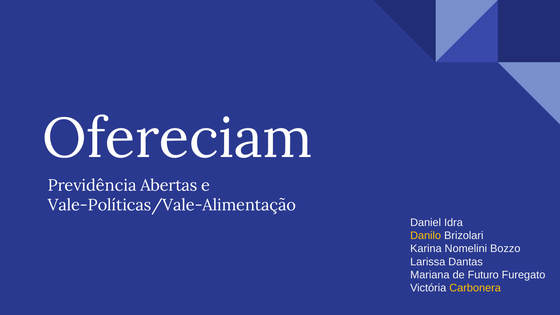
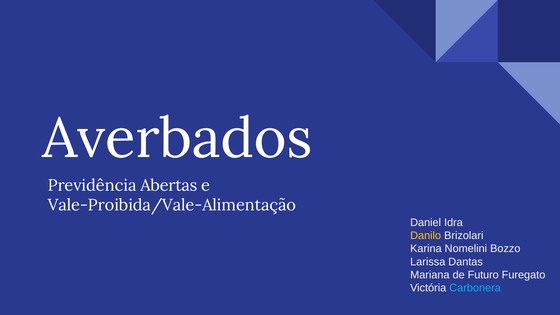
Ofereciam: Ofereciam -> Averbados
Vale-Políticas/Vale-Alimentação: Vale-Políticas/Vale-Alimentação -> Vale-Proibida/Vale-Alimentação
Carbonera colour: yellow -> light blue
